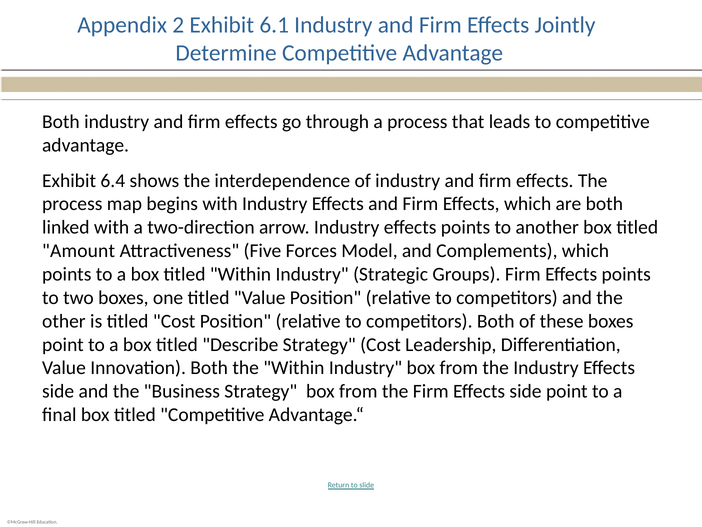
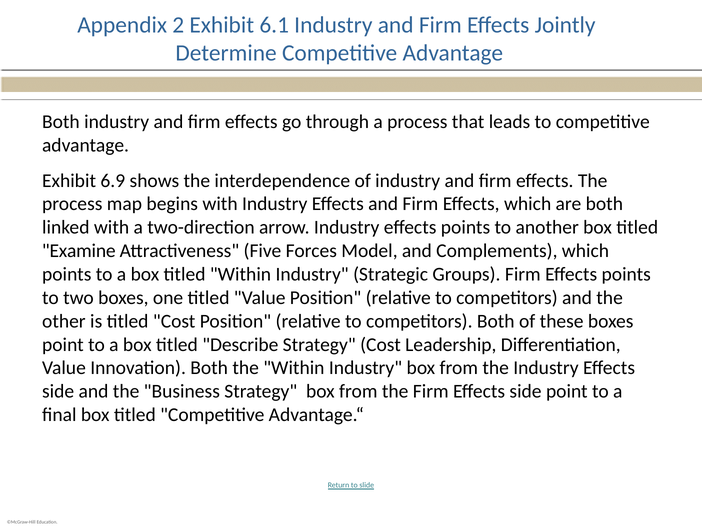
6.4: 6.4 -> 6.9
Amount: Amount -> Examine
